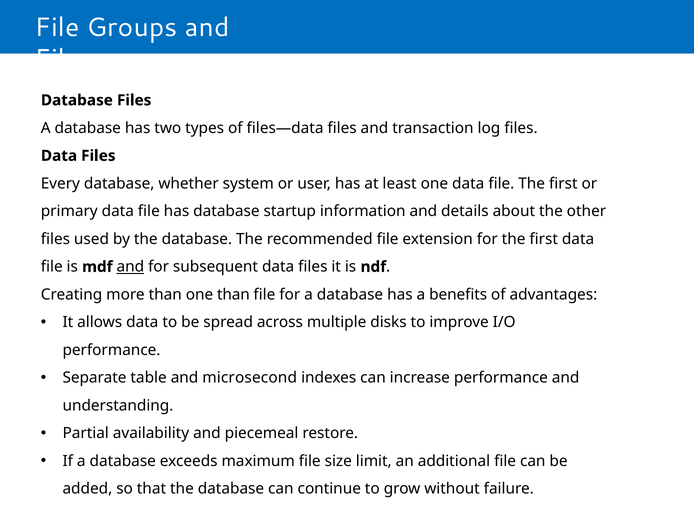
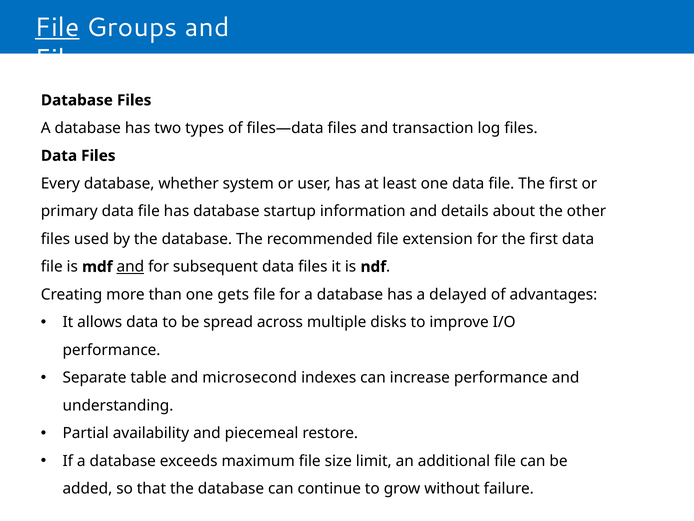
File at (57, 27) underline: none -> present
one than: than -> gets
benefits: benefits -> delayed
